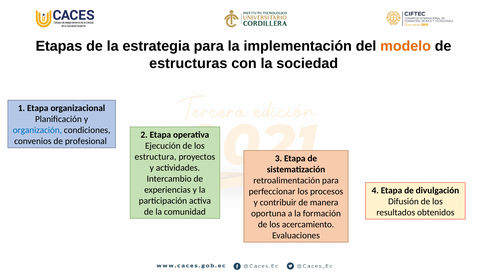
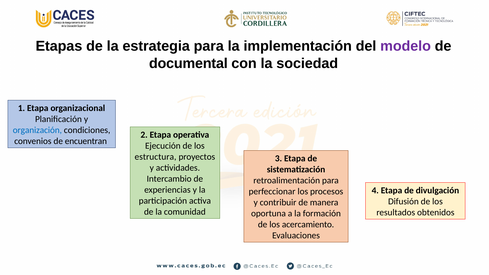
modelo colour: orange -> purple
estructuras: estructuras -> documental
profesional: profesional -> encuentran
